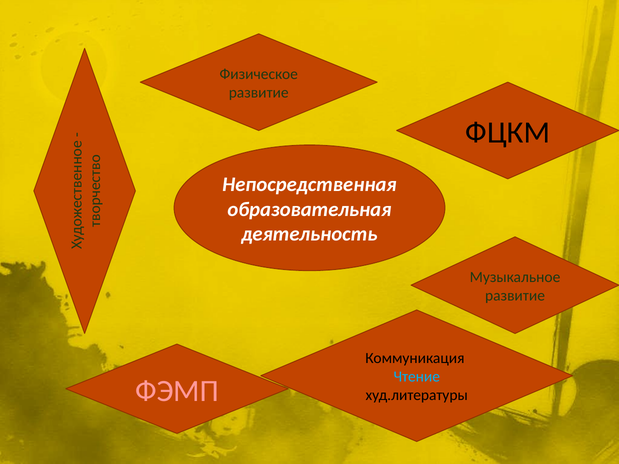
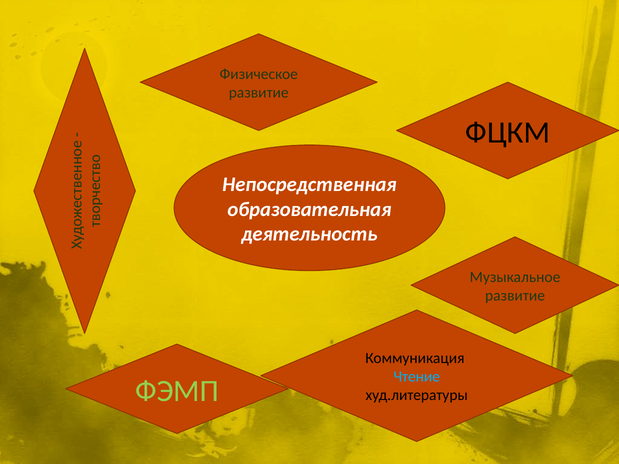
ФЭМП colour: pink -> light green
